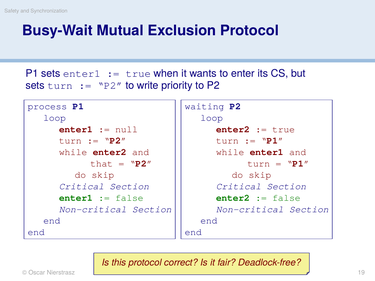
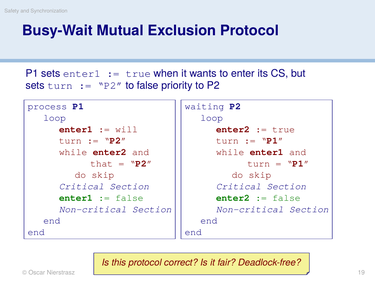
to write: write -> false
null: null -> will
